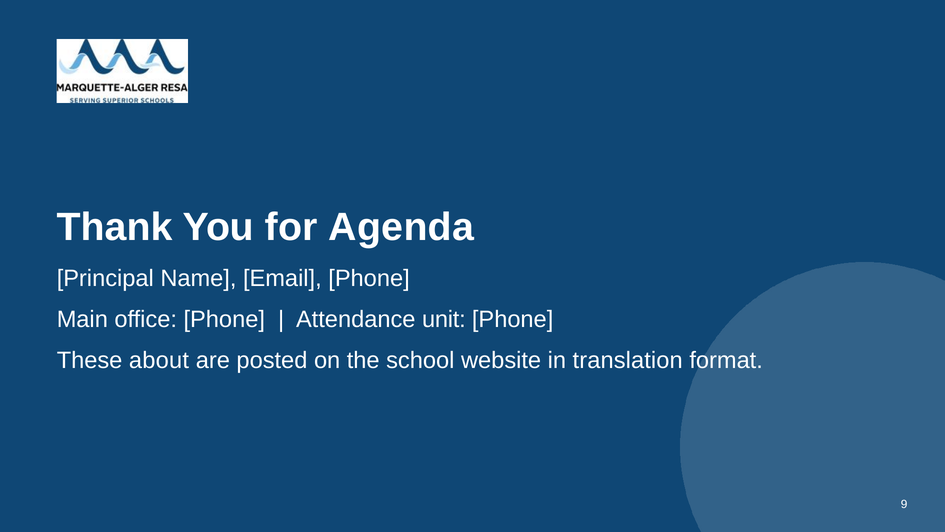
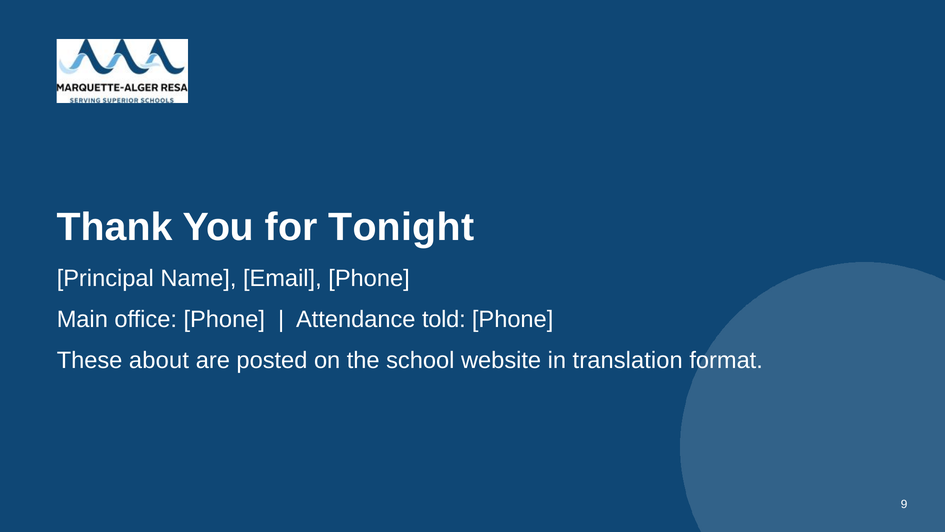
Agenda: Agenda -> Tonight
unit: unit -> told
